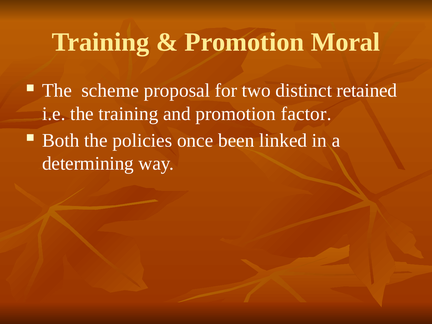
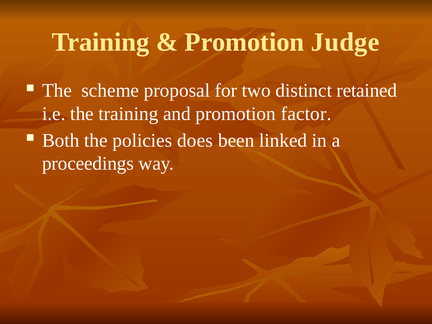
Moral: Moral -> Judge
once: once -> does
determining: determining -> proceedings
